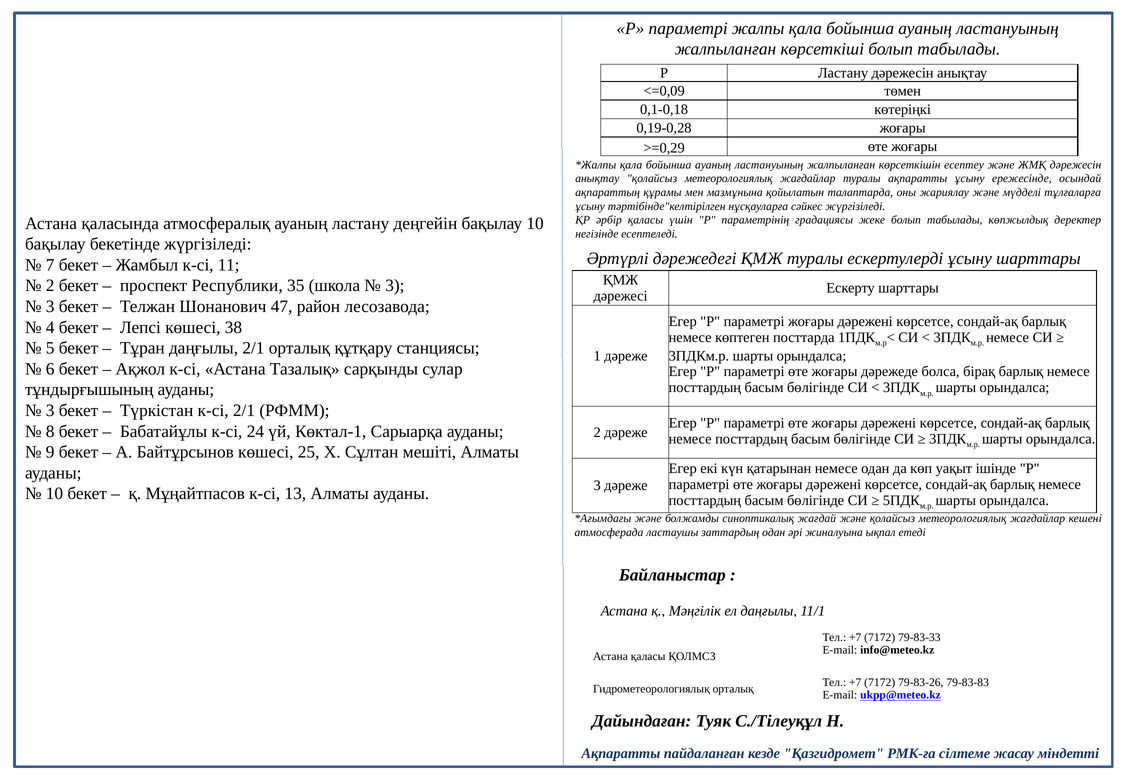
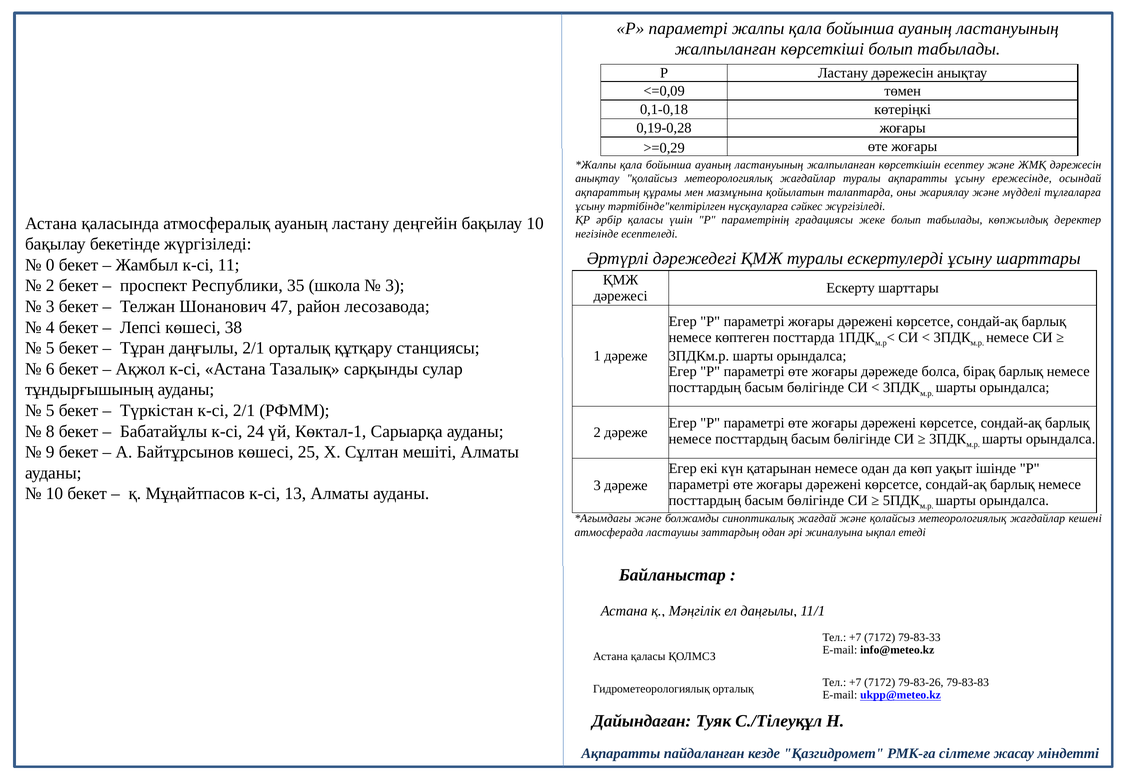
7: 7 -> 0
3 at (50, 411): 3 -> 5
